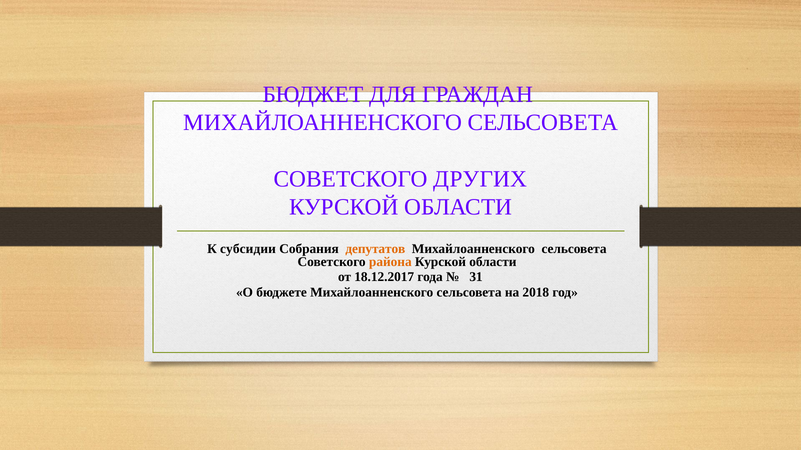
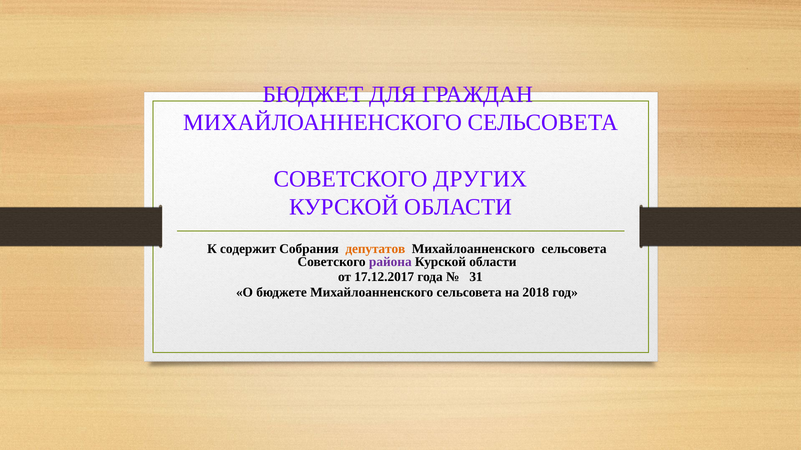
субсидии: субсидии -> содержит
района colour: orange -> purple
18.12.2017: 18.12.2017 -> 17.12.2017
